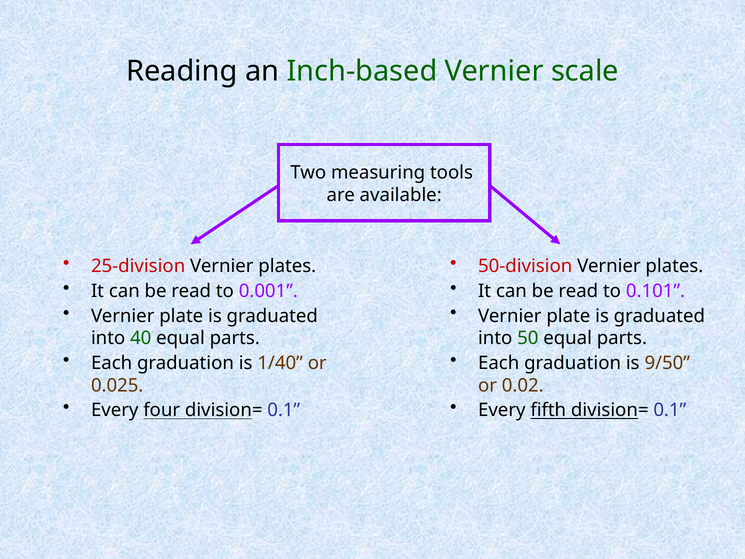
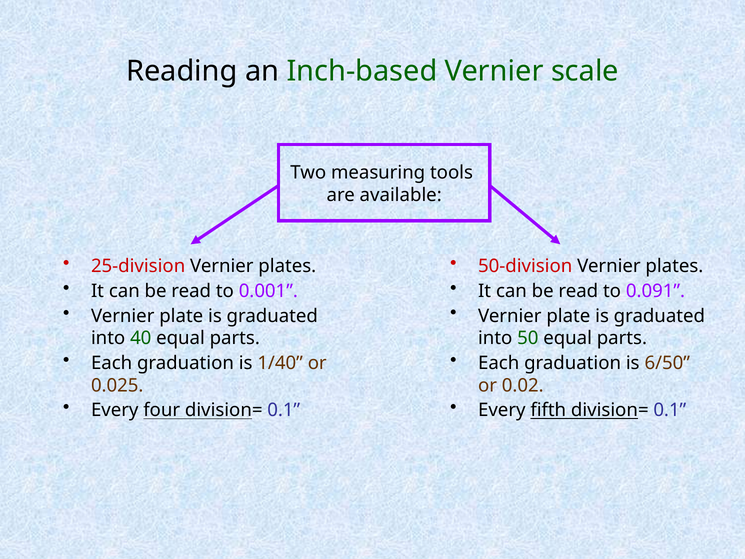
0.101: 0.101 -> 0.091
9/50: 9/50 -> 6/50
